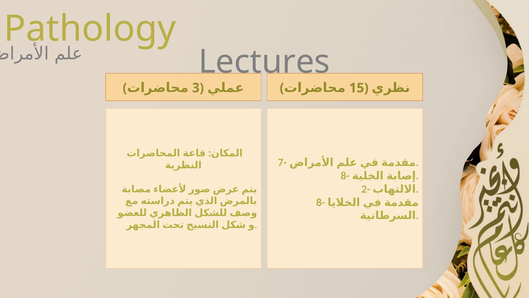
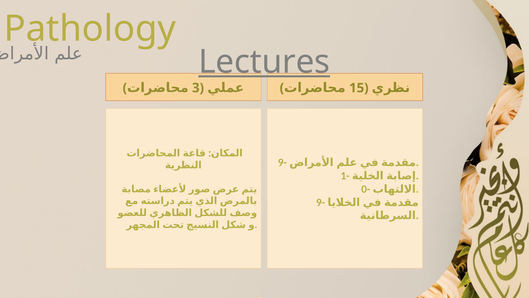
Lectures underline: none -> present
7- at (282, 162): 7- -> 9-
8- at (345, 176): 8- -> 1-
2-: 2- -> 0-
8- at (321, 202): 8- -> 9-
